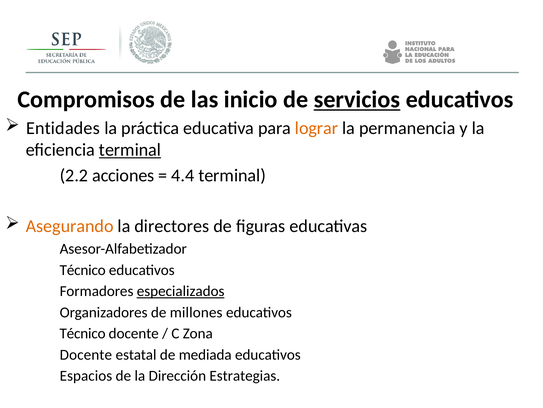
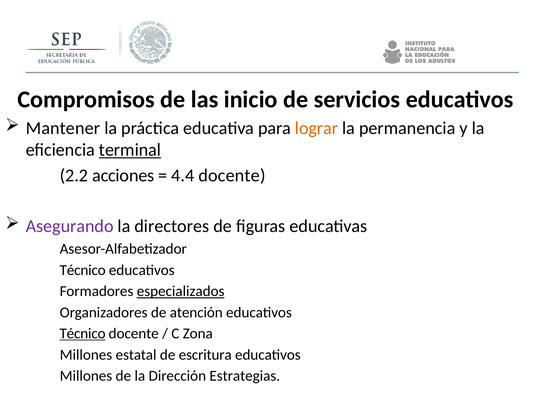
servicios underline: present -> none
Entidades: Entidades -> Mantener
4.4 terminal: terminal -> docente
Asegurando colour: orange -> purple
millones: millones -> atención
Técnico at (83, 333) underline: none -> present
Docente at (86, 354): Docente -> Millones
mediada: mediada -> escritura
Espacios at (86, 375): Espacios -> Millones
